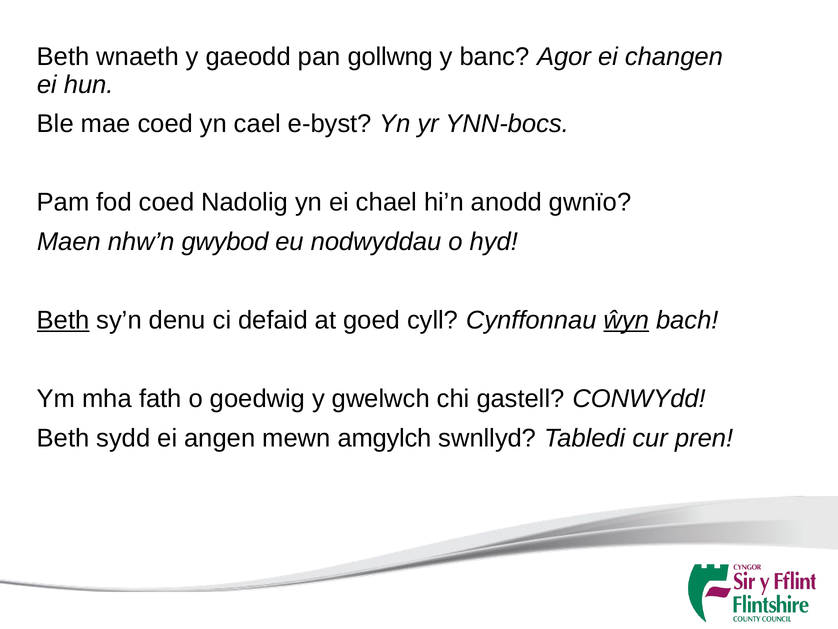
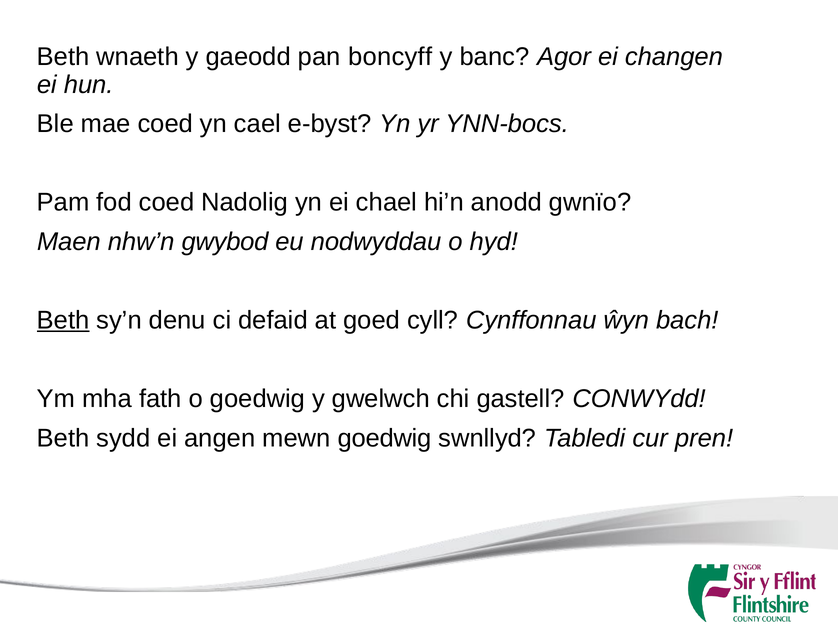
gollwng: gollwng -> boncyff
ŵyn underline: present -> none
mewn amgylch: amgylch -> goedwig
